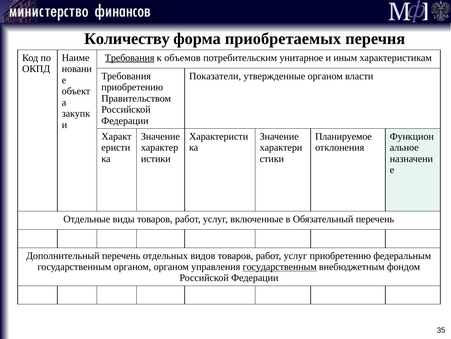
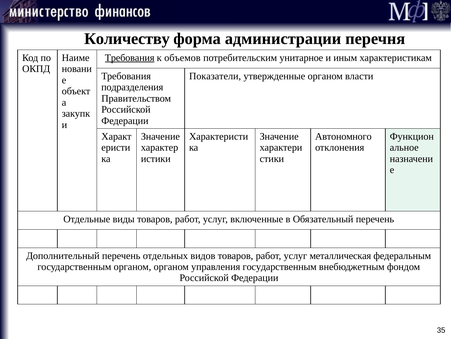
приобретаемых: приобретаемых -> администрации
приобретению at (132, 87): приобретению -> подразделения
Планируемое: Планируемое -> Автономного
услуг приобретению: приобретению -> металлическая
государственным at (280, 266) underline: present -> none
